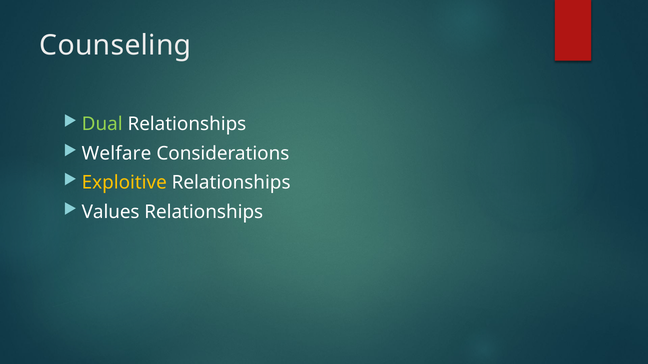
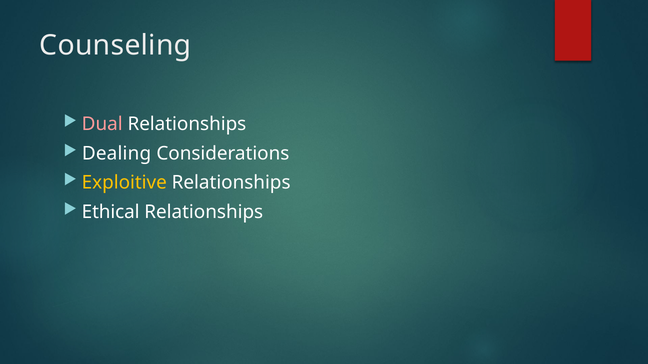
Dual colour: light green -> pink
Welfare: Welfare -> Dealing
Values: Values -> Ethical
